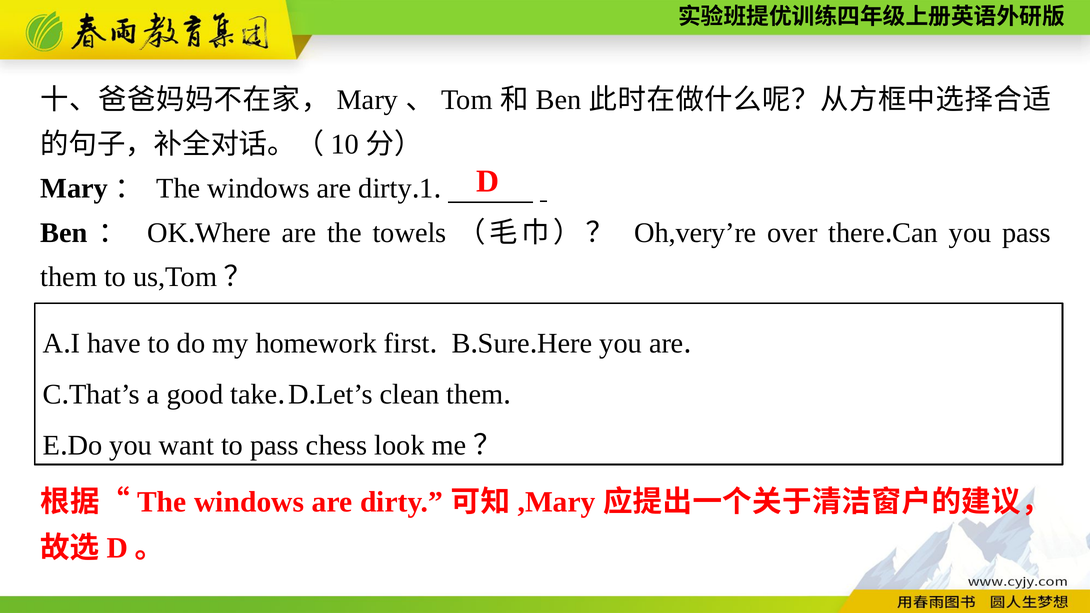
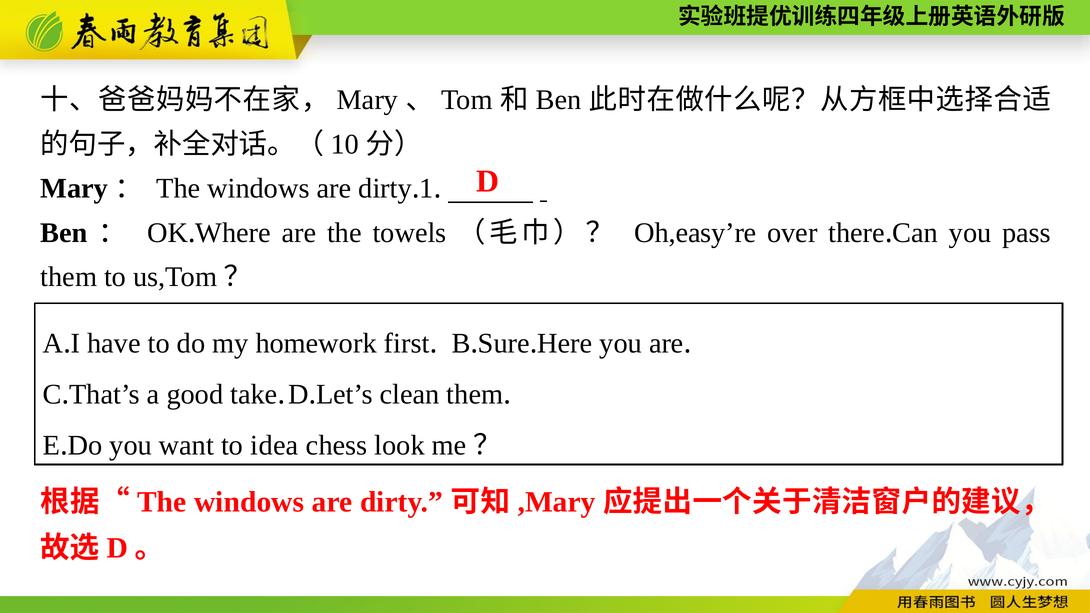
Oh,very’re: Oh,very’re -> Oh,easy’re
to pass: pass -> idea
